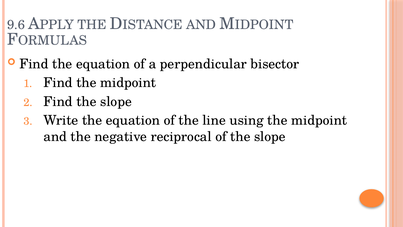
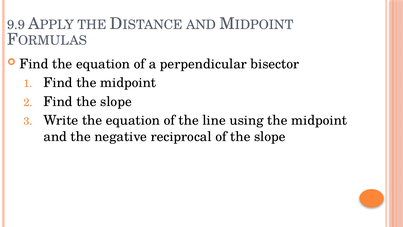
9.6: 9.6 -> 9.9
